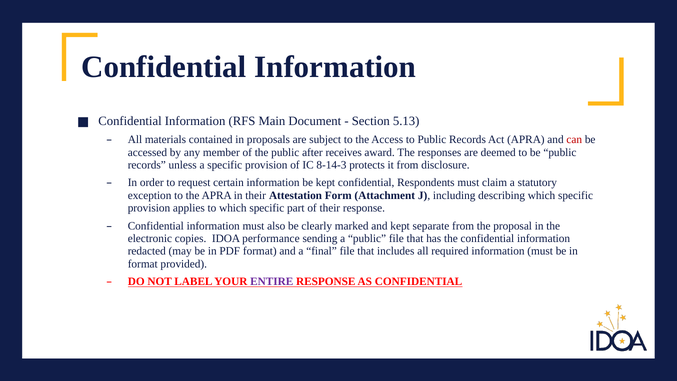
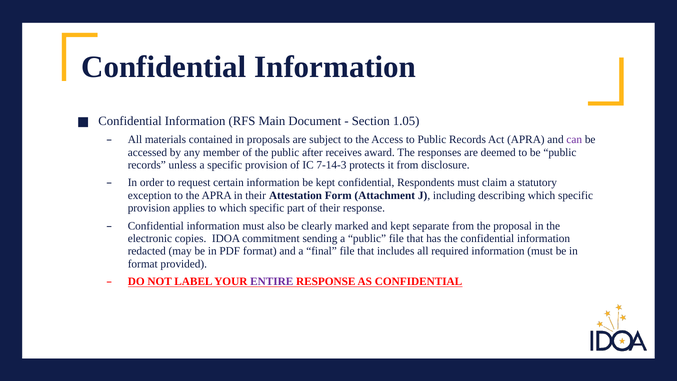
5.13: 5.13 -> 1.05
can colour: red -> purple
8-14-3: 8-14-3 -> 7-14-3
performance: performance -> commitment
